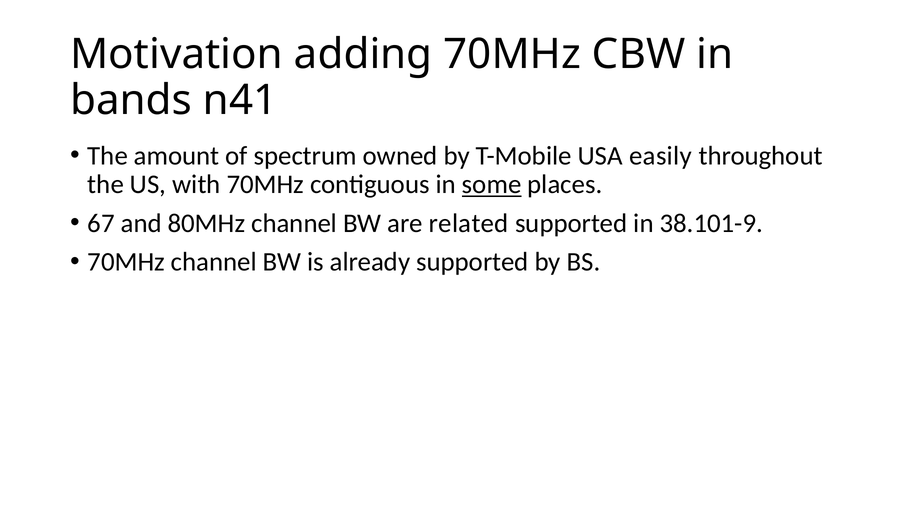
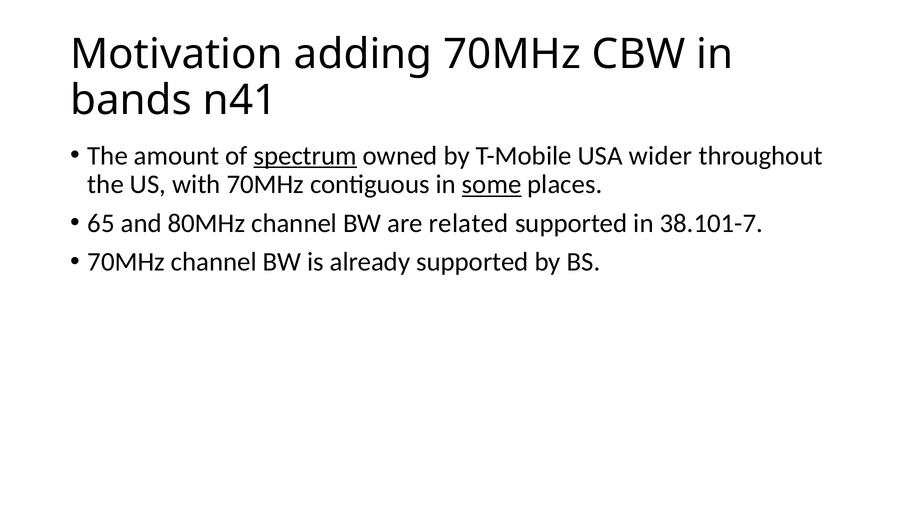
spectrum underline: none -> present
easily: easily -> wider
67: 67 -> 65
38.101-9: 38.101-9 -> 38.101-7
